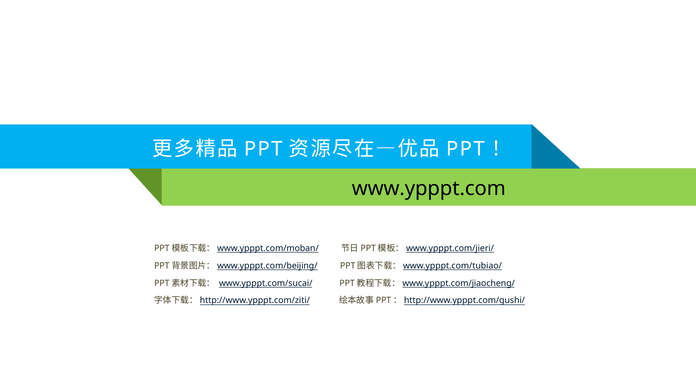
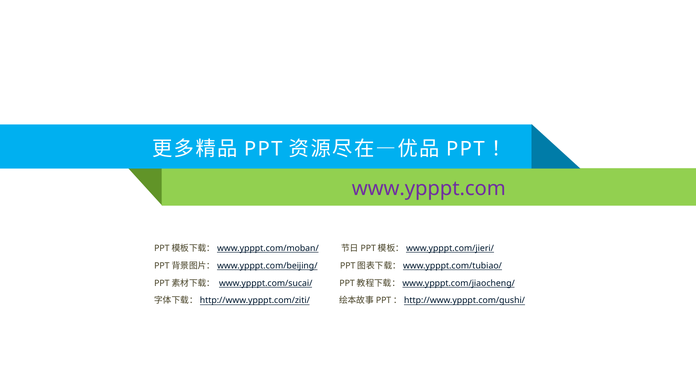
www.ypppt.com colour: black -> purple
